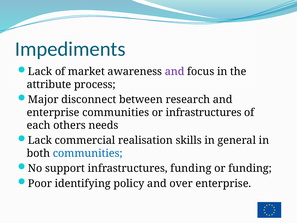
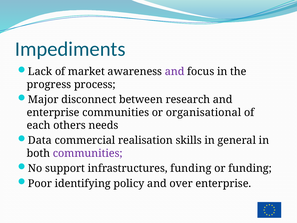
attribute: attribute -> progress
or infrastructures: infrastructures -> organisational
Lack at (40, 140): Lack -> Data
communities at (88, 153) colour: blue -> purple
